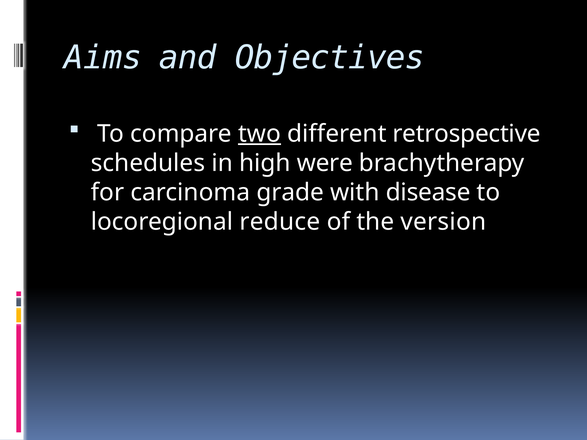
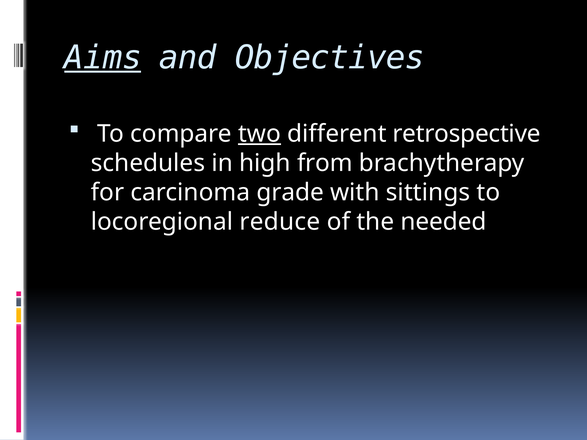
Aims underline: none -> present
were: were -> from
disease: disease -> sittings
version: version -> needed
